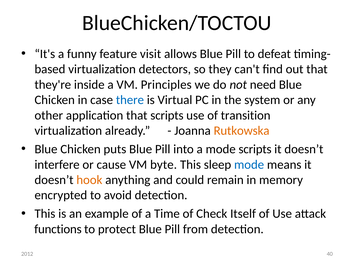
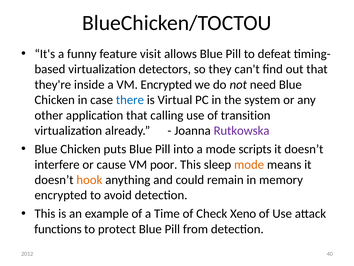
VM Principles: Principles -> Encrypted
that scripts: scripts -> calling
Rutkowska colour: orange -> purple
byte: byte -> poor
mode at (249, 164) colour: blue -> orange
Itself: Itself -> Xeno
